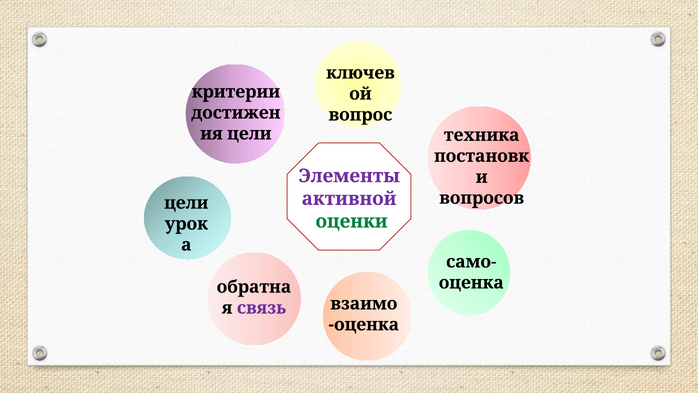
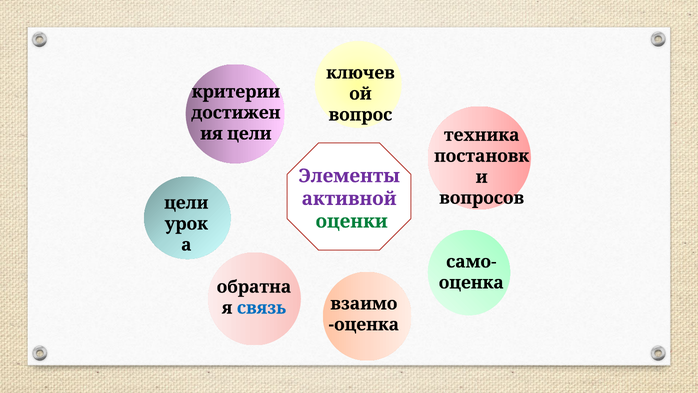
связь colour: purple -> blue
